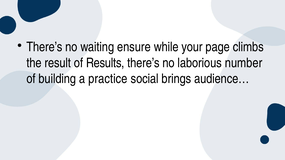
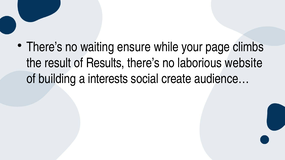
number: number -> website
practice: practice -> interests
brings: brings -> create
